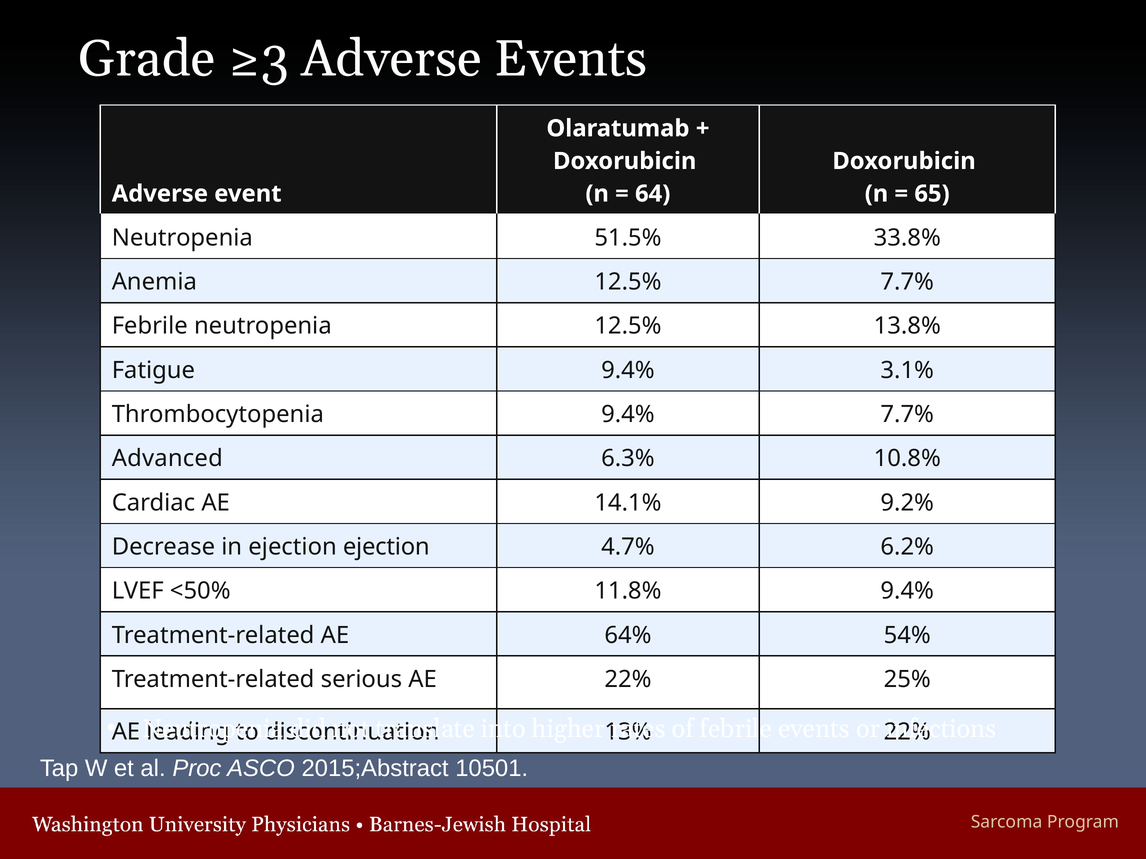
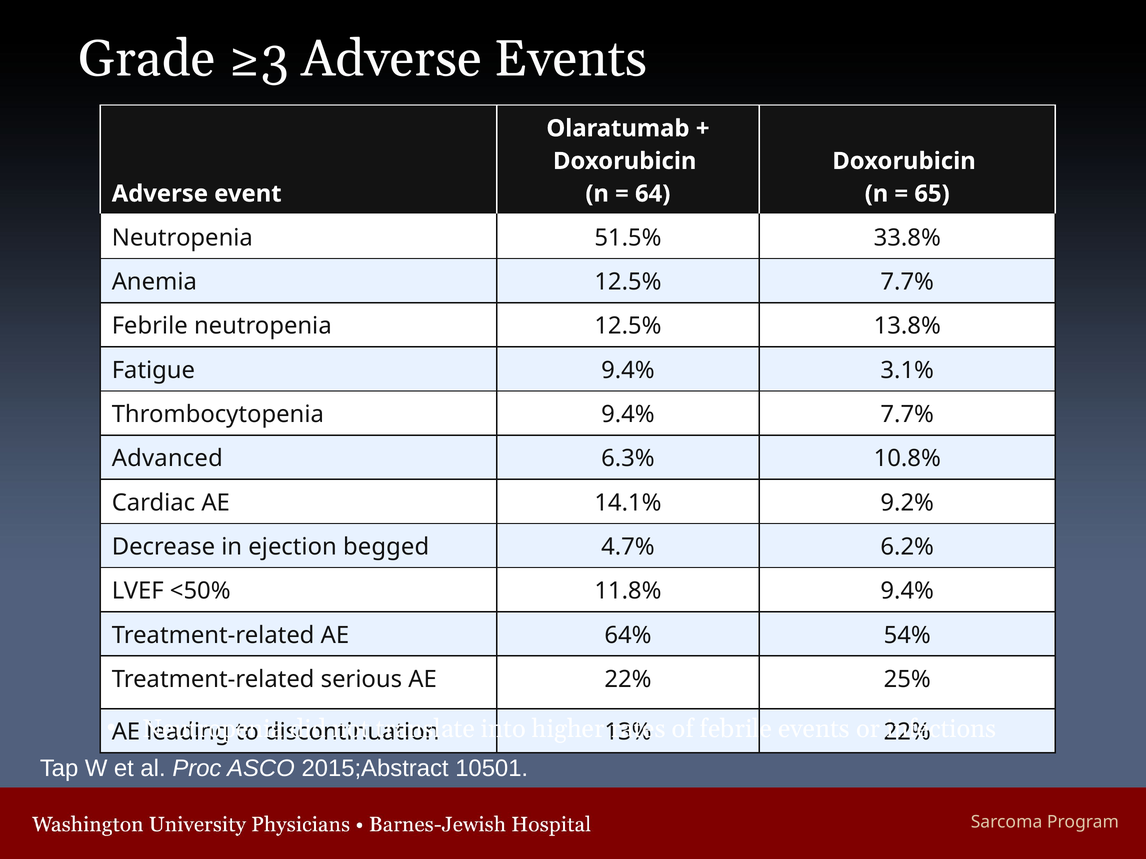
ejection ejection: ejection -> begged
